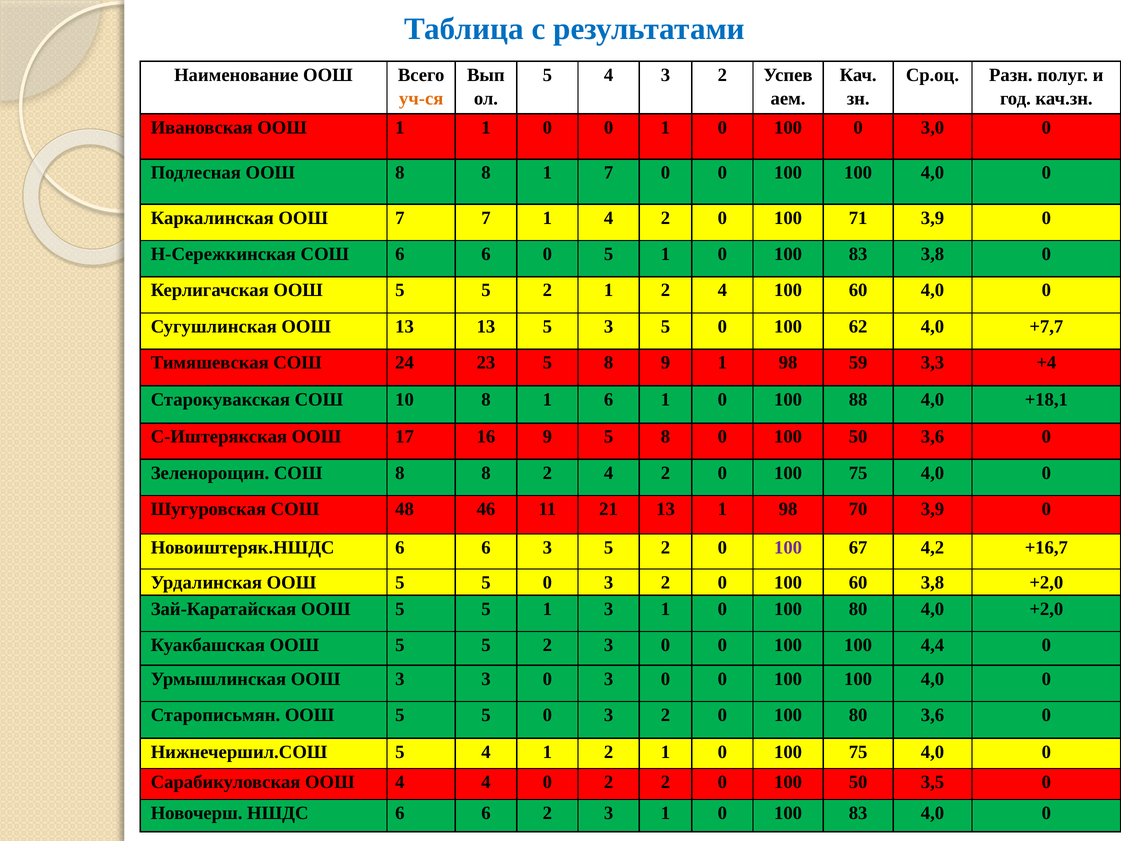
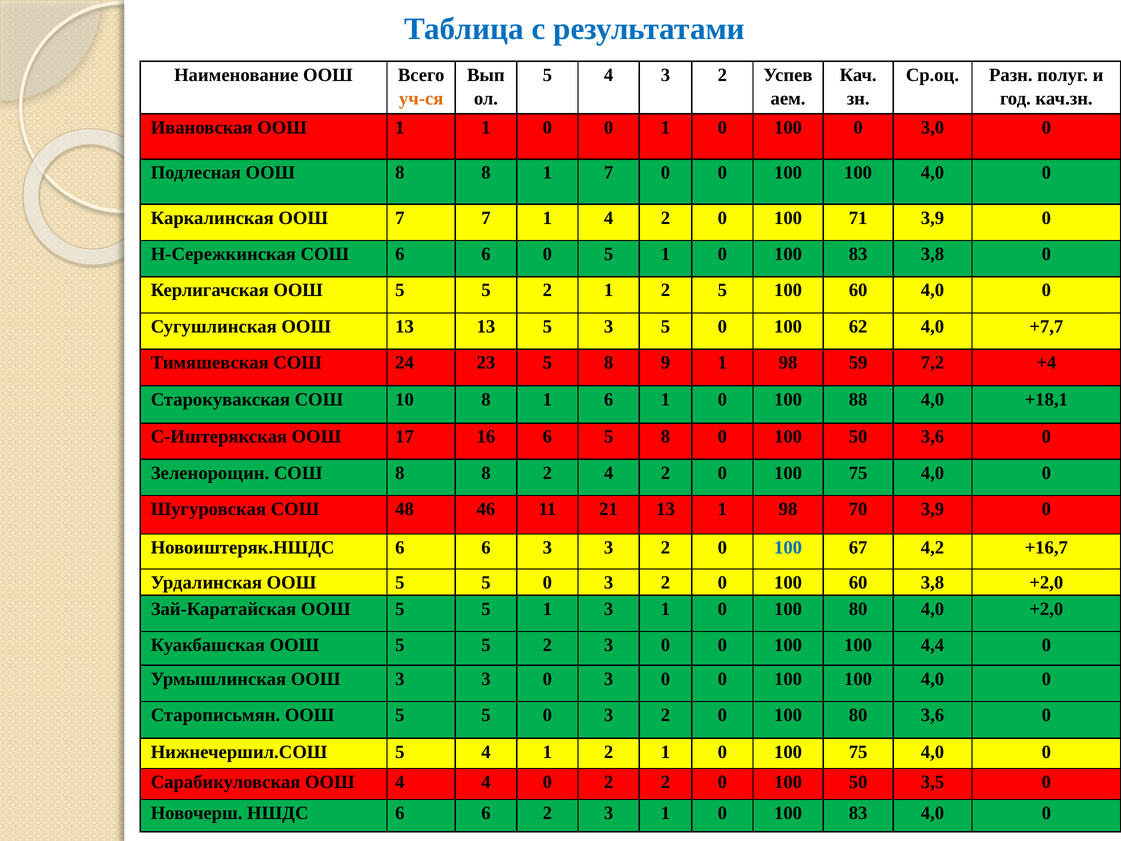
1 2 4: 4 -> 5
3,3: 3,3 -> 7,2
16 9: 9 -> 6
6 3 5: 5 -> 3
100 at (788, 547) colour: purple -> blue
